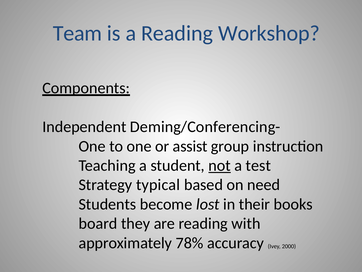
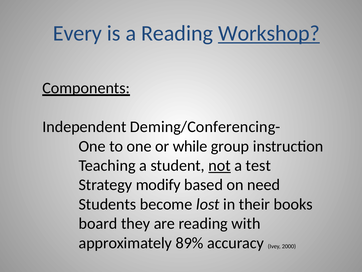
Team: Team -> Every
Workshop underline: none -> present
assist: assist -> while
typical: typical -> modify
78%: 78% -> 89%
